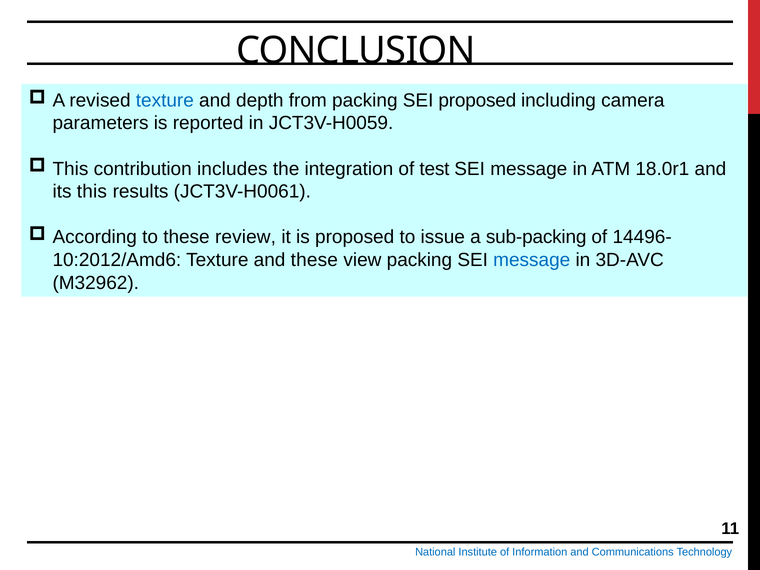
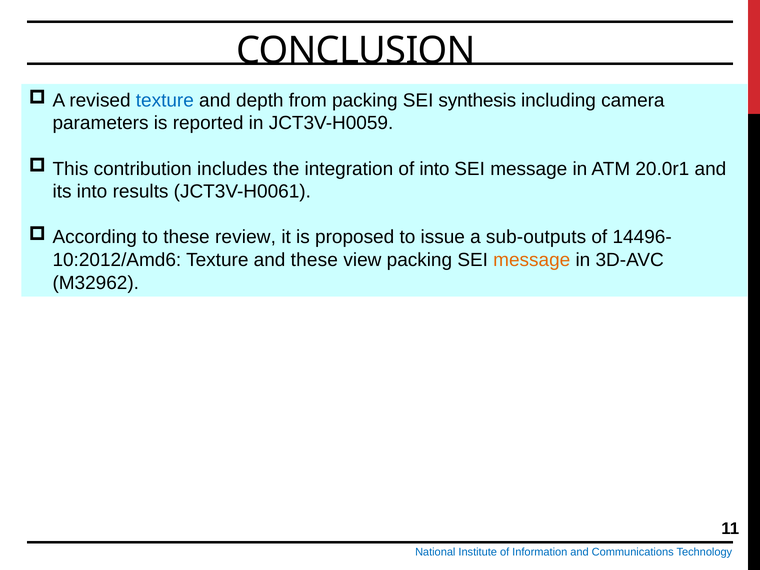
SEI proposed: proposed -> synthesis
of test: test -> into
18.0r1: 18.0r1 -> 20.0r1
its this: this -> into
sub-packing: sub-packing -> sub-outputs
message at (532, 260) colour: blue -> orange
